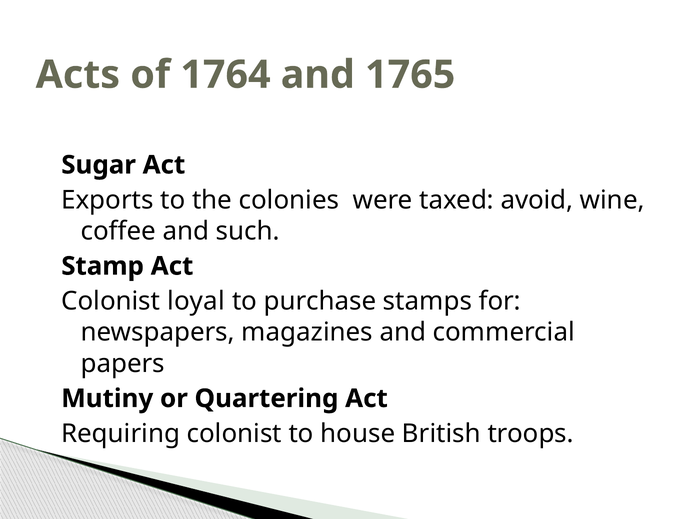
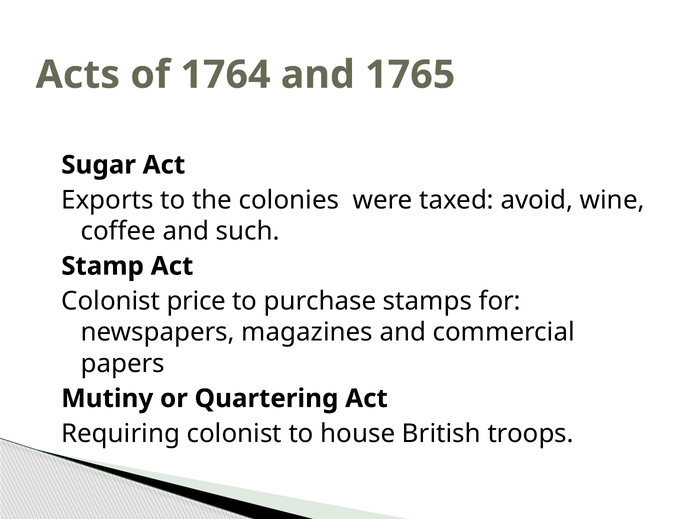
loyal: loyal -> price
